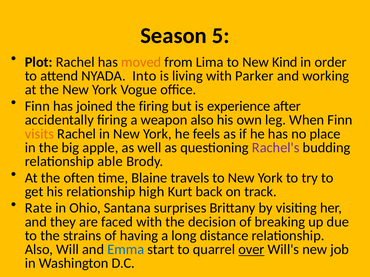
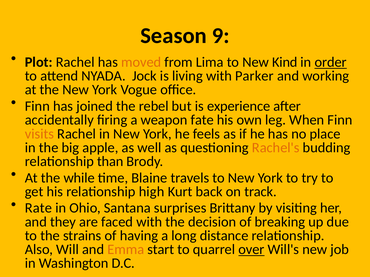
5: 5 -> 9
order underline: none -> present
Into: Into -> Jock
the firing: firing -> rebel
weapon also: also -> fate
Rachel's colour: purple -> orange
able: able -> than
often: often -> while
Emma colour: blue -> orange
